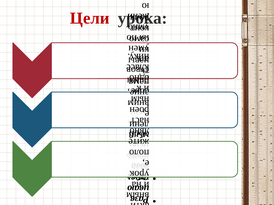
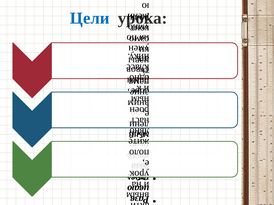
Цели colour: red -> blue
